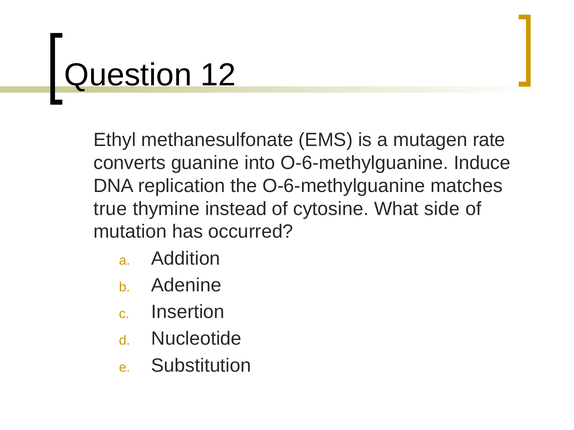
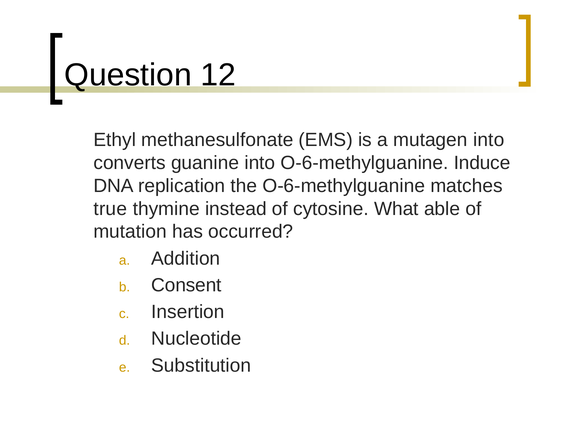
mutagen rate: rate -> into
side: side -> able
Adenine: Adenine -> Consent
